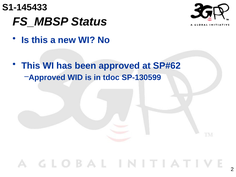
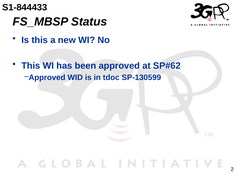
S1-145433: S1-145433 -> S1-844433
